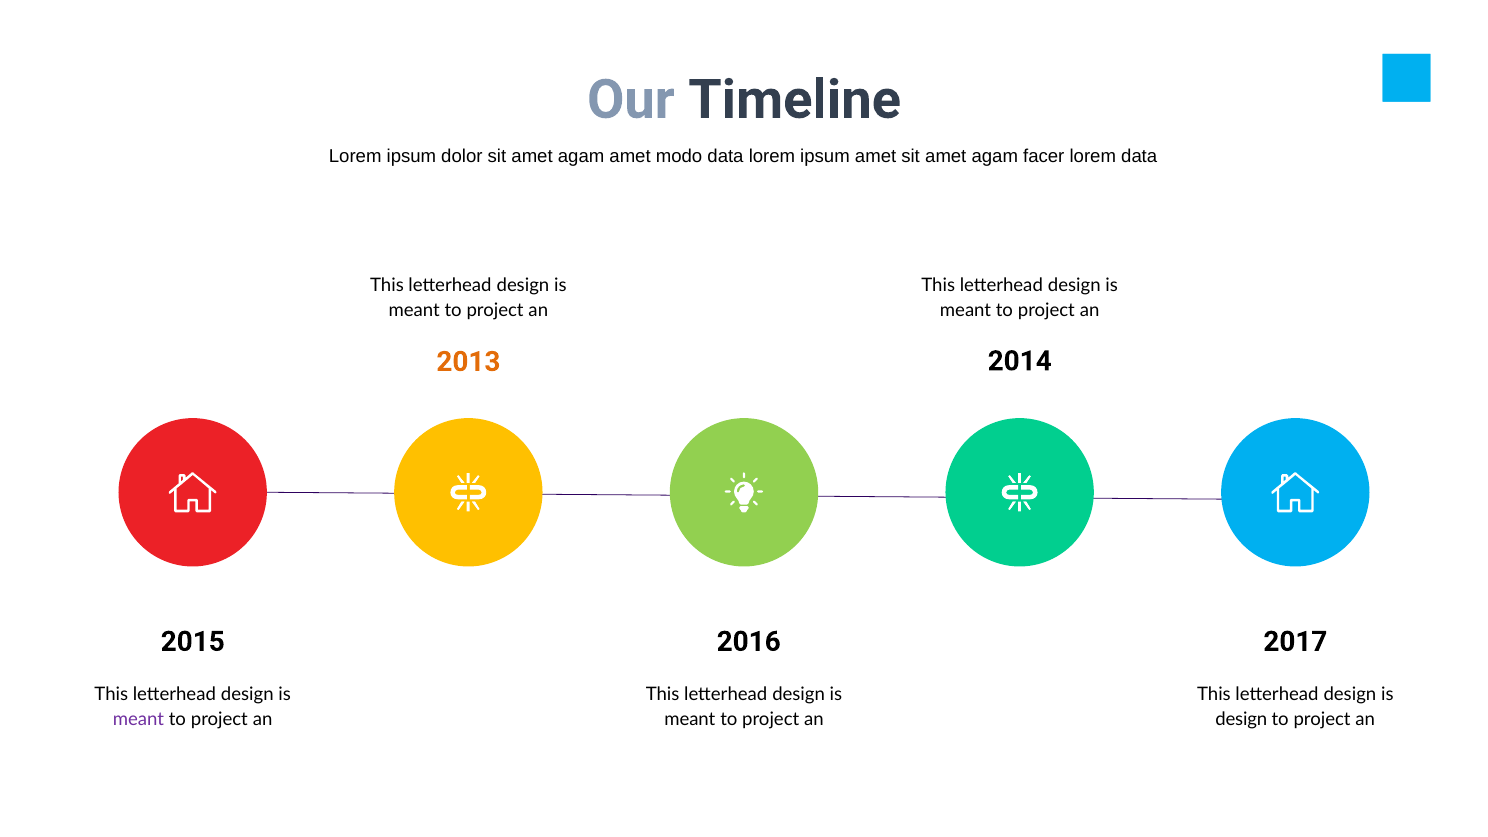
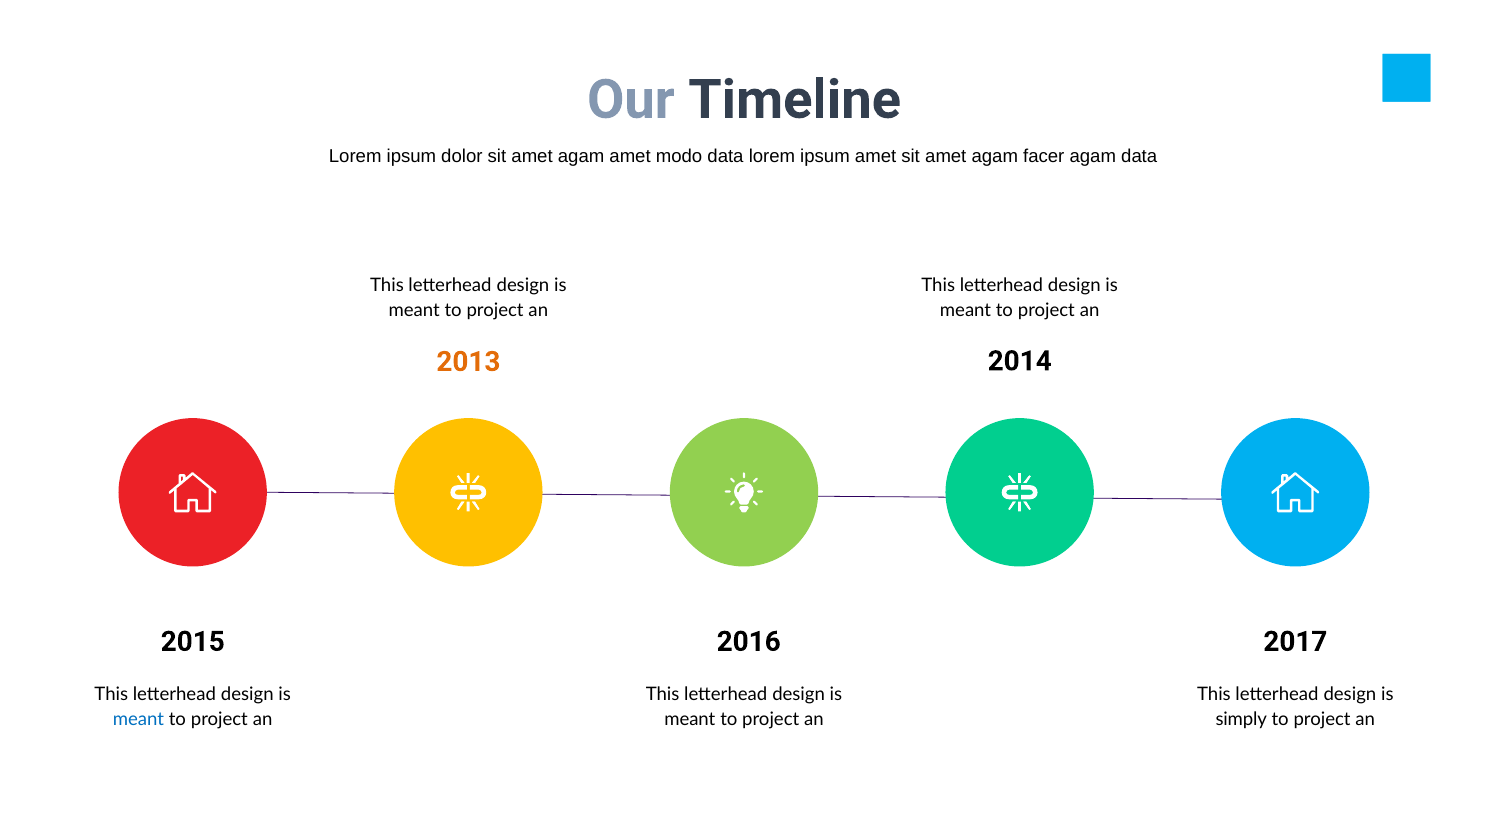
facer lorem: lorem -> agam
meant at (139, 719) colour: purple -> blue
design at (1241, 719): design -> simply
